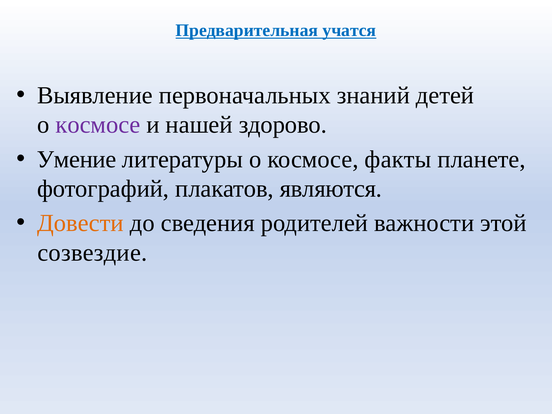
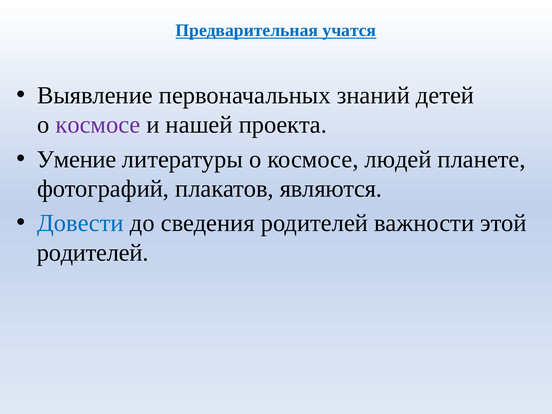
здорово: здорово -> проекта
факты: факты -> людей
Довести colour: orange -> blue
созвездие at (92, 253): созвездие -> родителей
